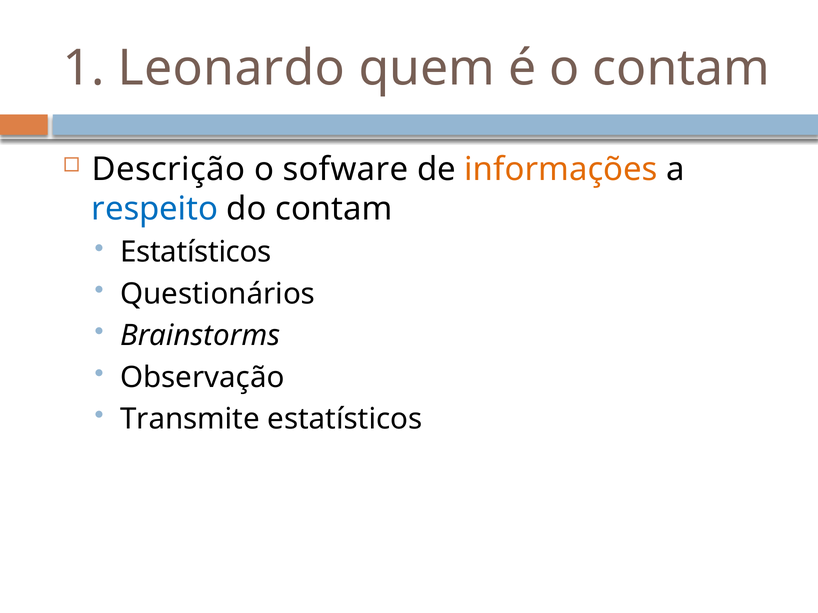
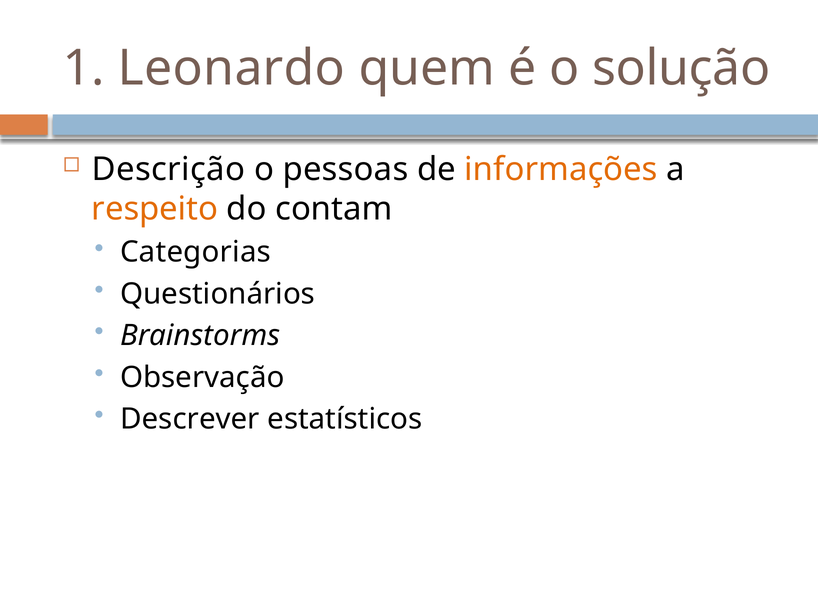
o contam: contam -> solução
sofware: sofware -> pessoas
respeito colour: blue -> orange
Estatísticos at (196, 252): Estatísticos -> Categorias
Transmite: Transmite -> Descrever
